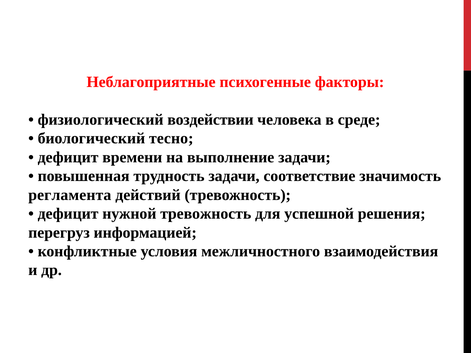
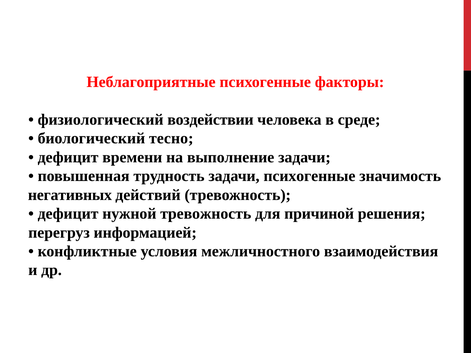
задачи соответствие: соответствие -> психогенные
регламента: регламента -> негативных
успешной: успешной -> причиной
